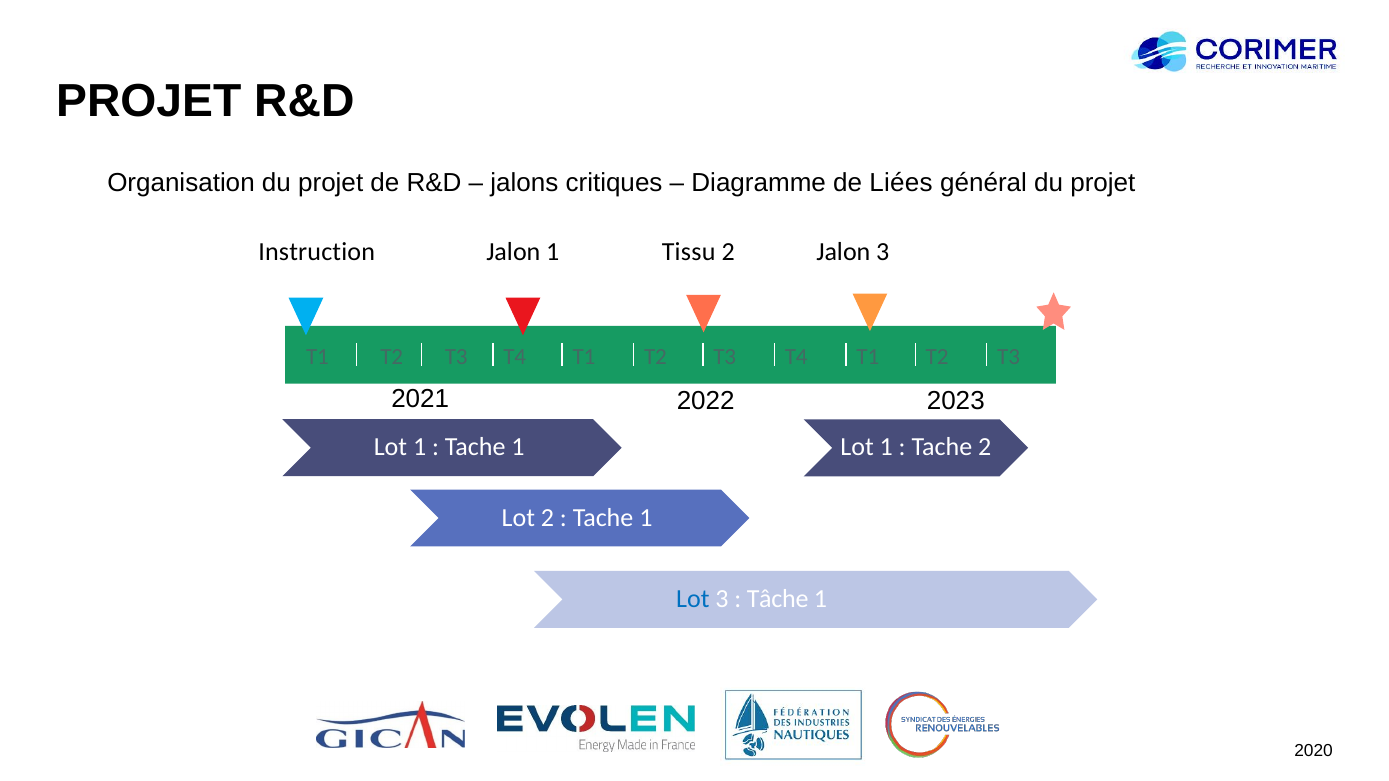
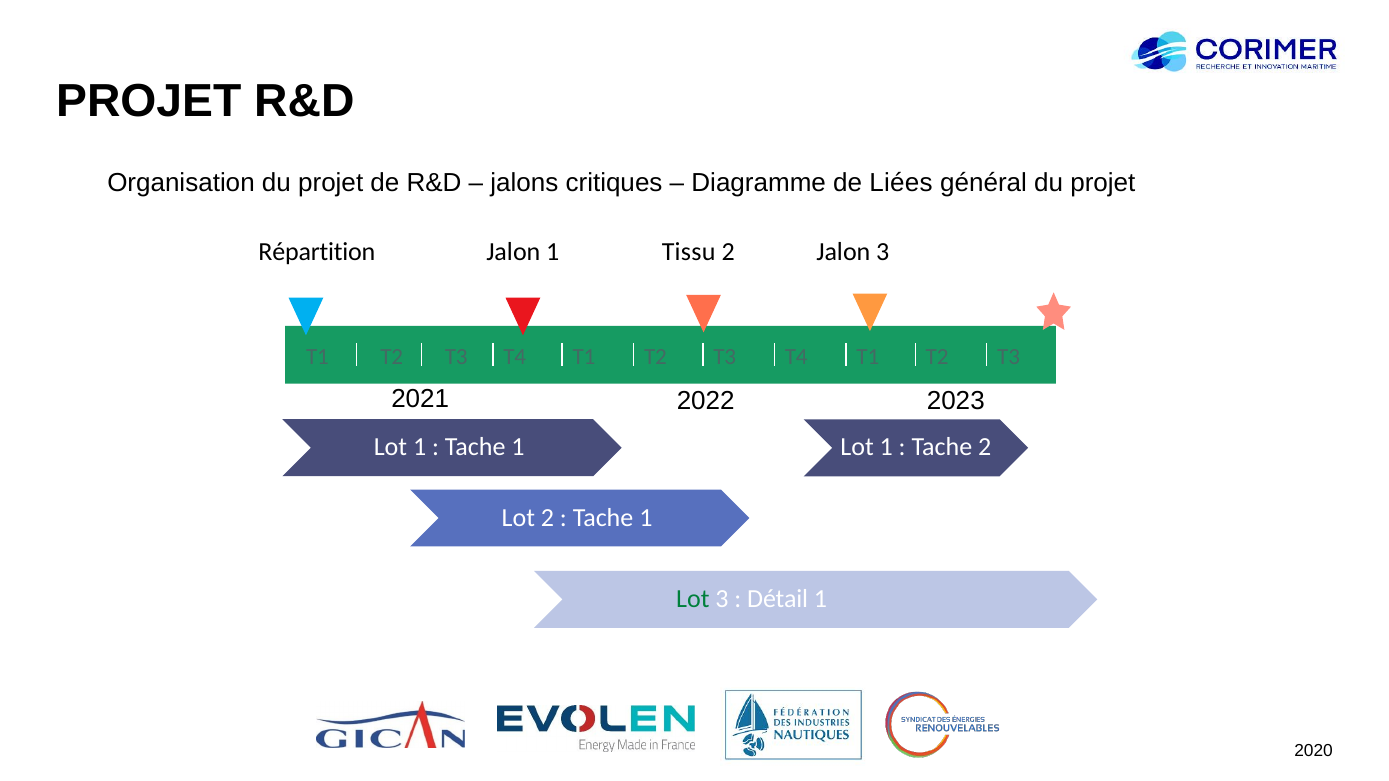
Instruction: Instruction -> Répartition
Lot at (693, 599) colour: blue -> green
Tâche: Tâche -> Détail
